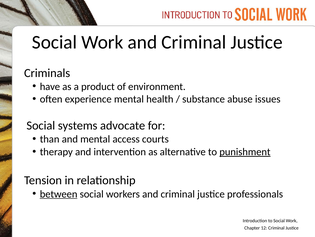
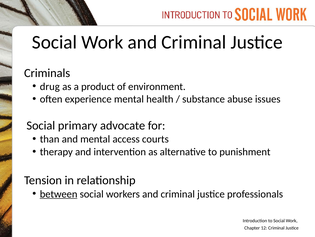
have: have -> drug
systems: systems -> primary
punishment underline: present -> none
